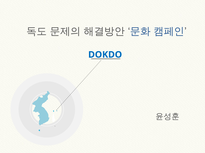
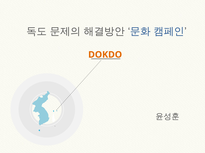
DOKDO colour: blue -> orange
